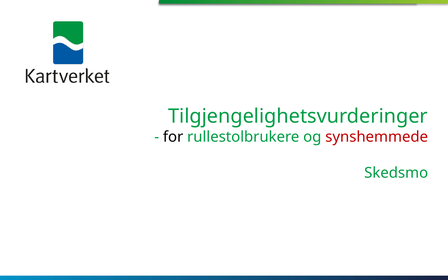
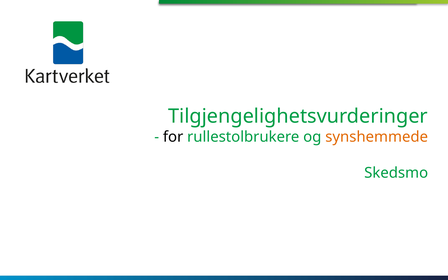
synshemmede colour: red -> orange
